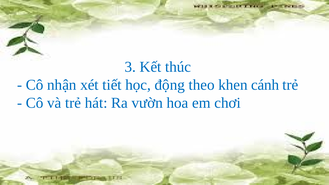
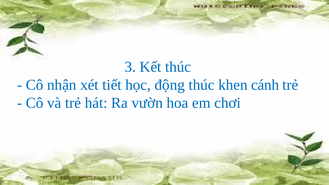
động theo: theo -> thúc
